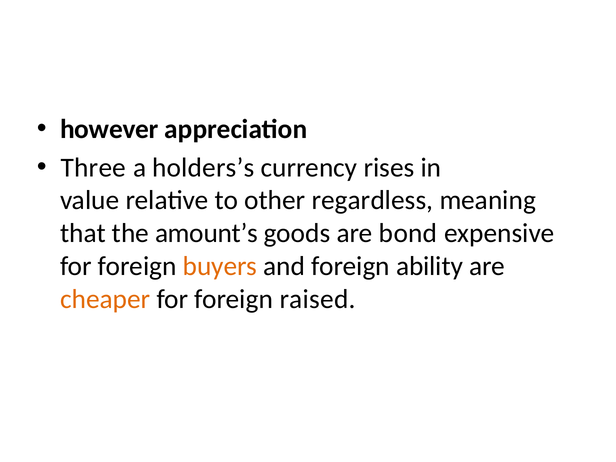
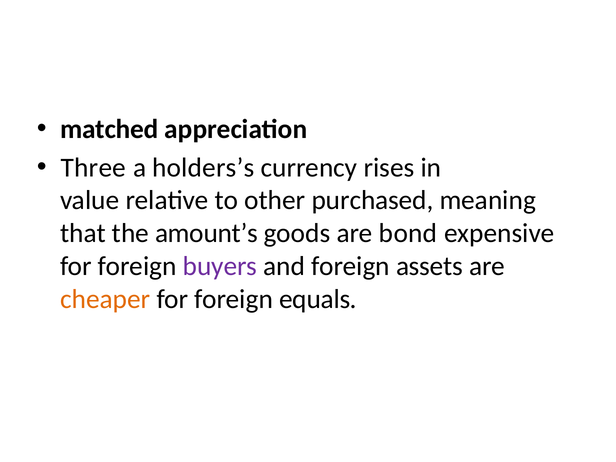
however: however -> matched
regardless: regardless -> purchased
buyers colour: orange -> purple
ability: ability -> assets
raised: raised -> equals
